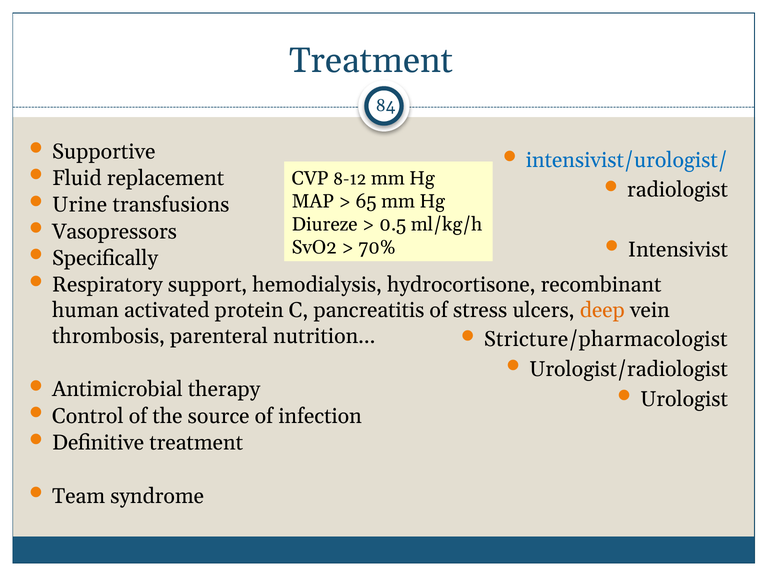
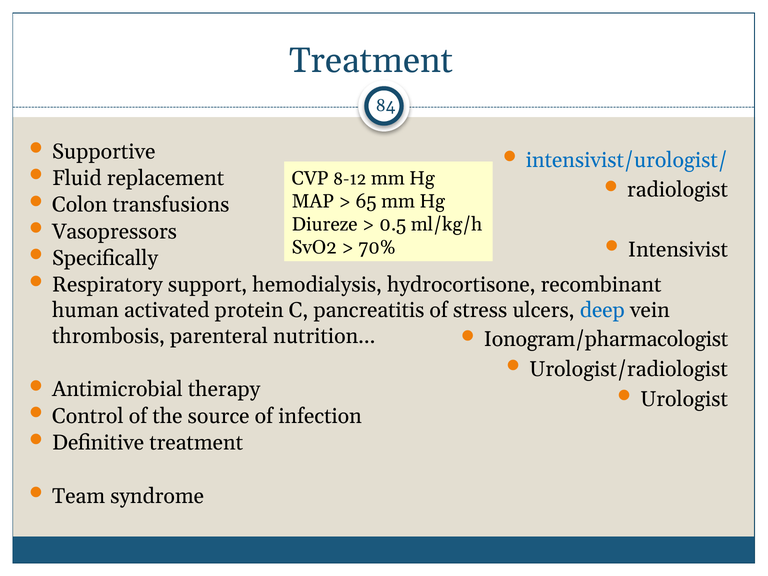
Urine: Urine -> Colon
deep colour: orange -> blue
Stricture/pharmacologist: Stricture/pharmacologist -> Ionogram/pharmacologist
